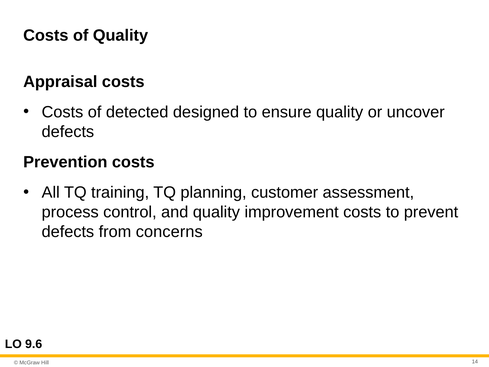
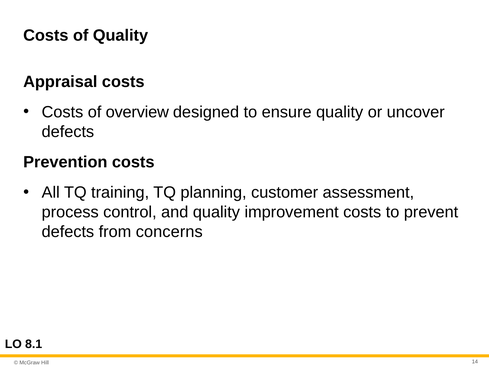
detected: detected -> overview
9.6: 9.6 -> 8.1
